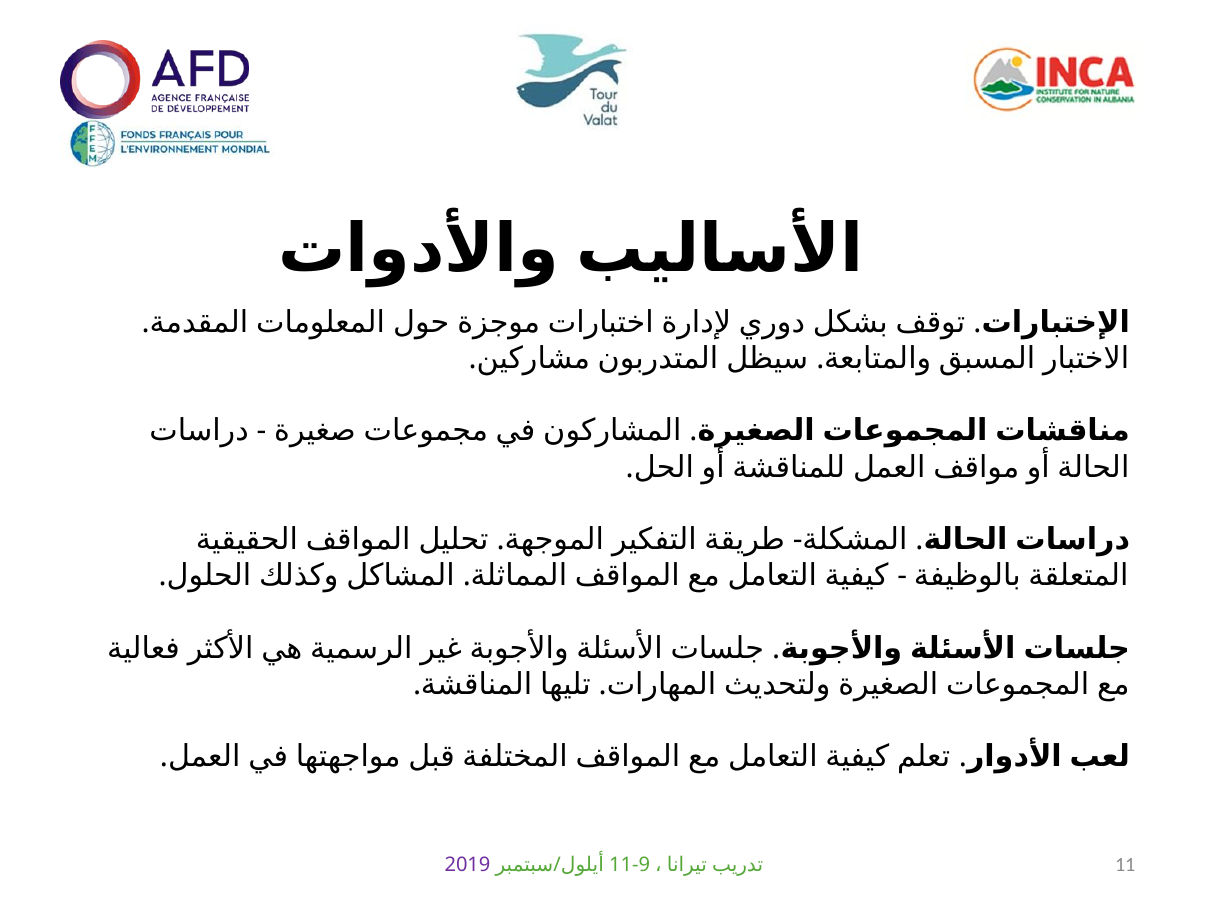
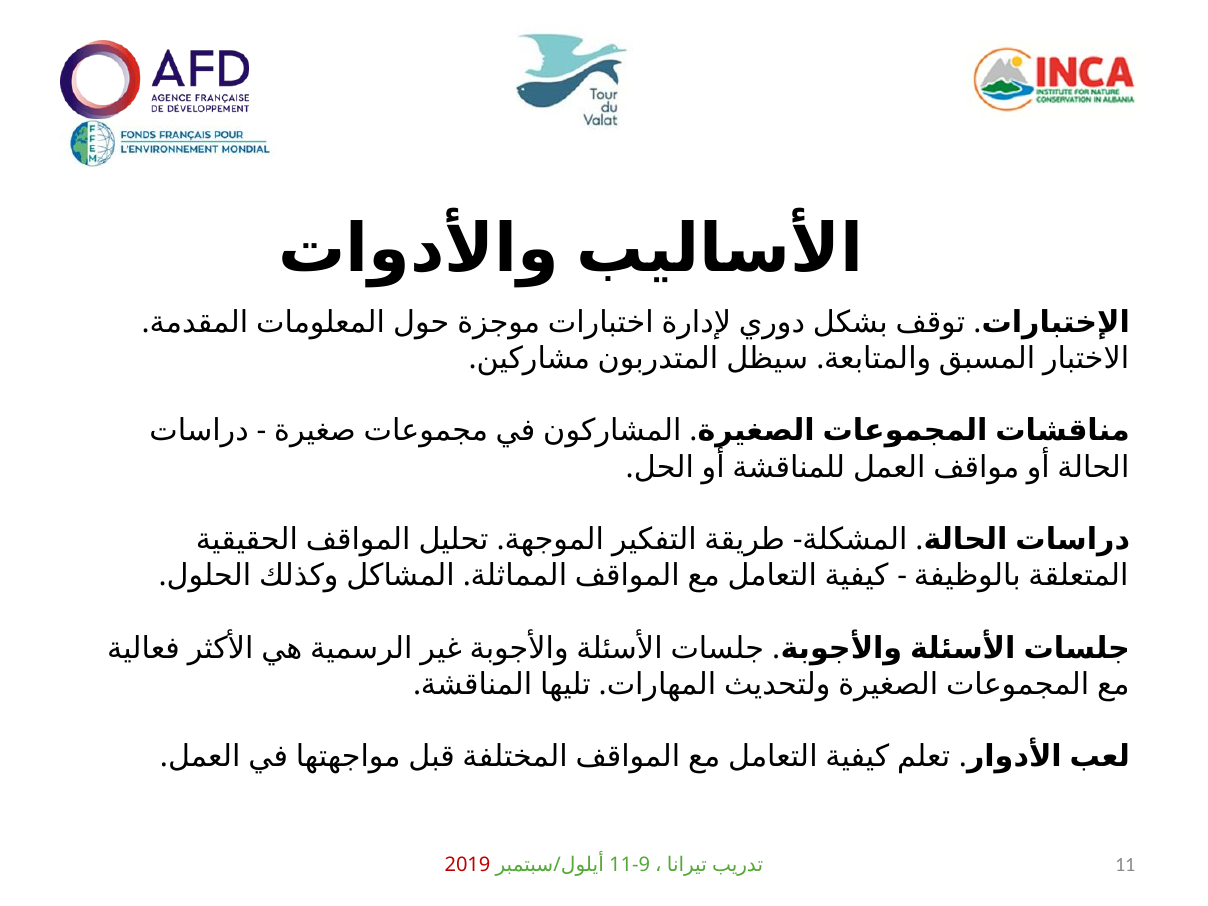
2019 colour: purple -> red
